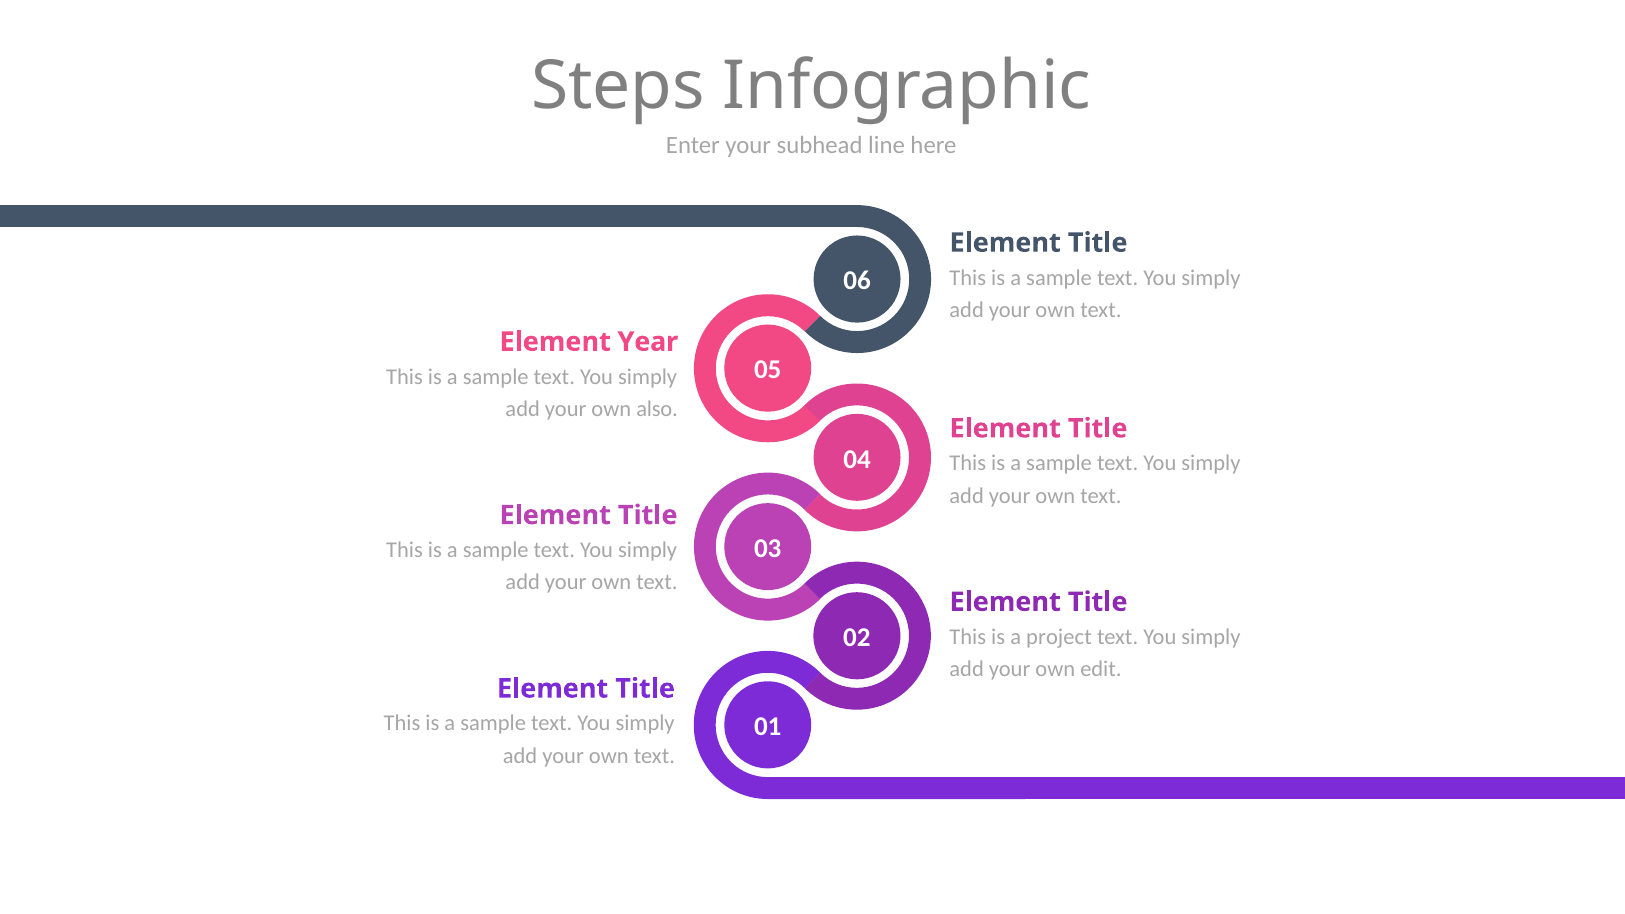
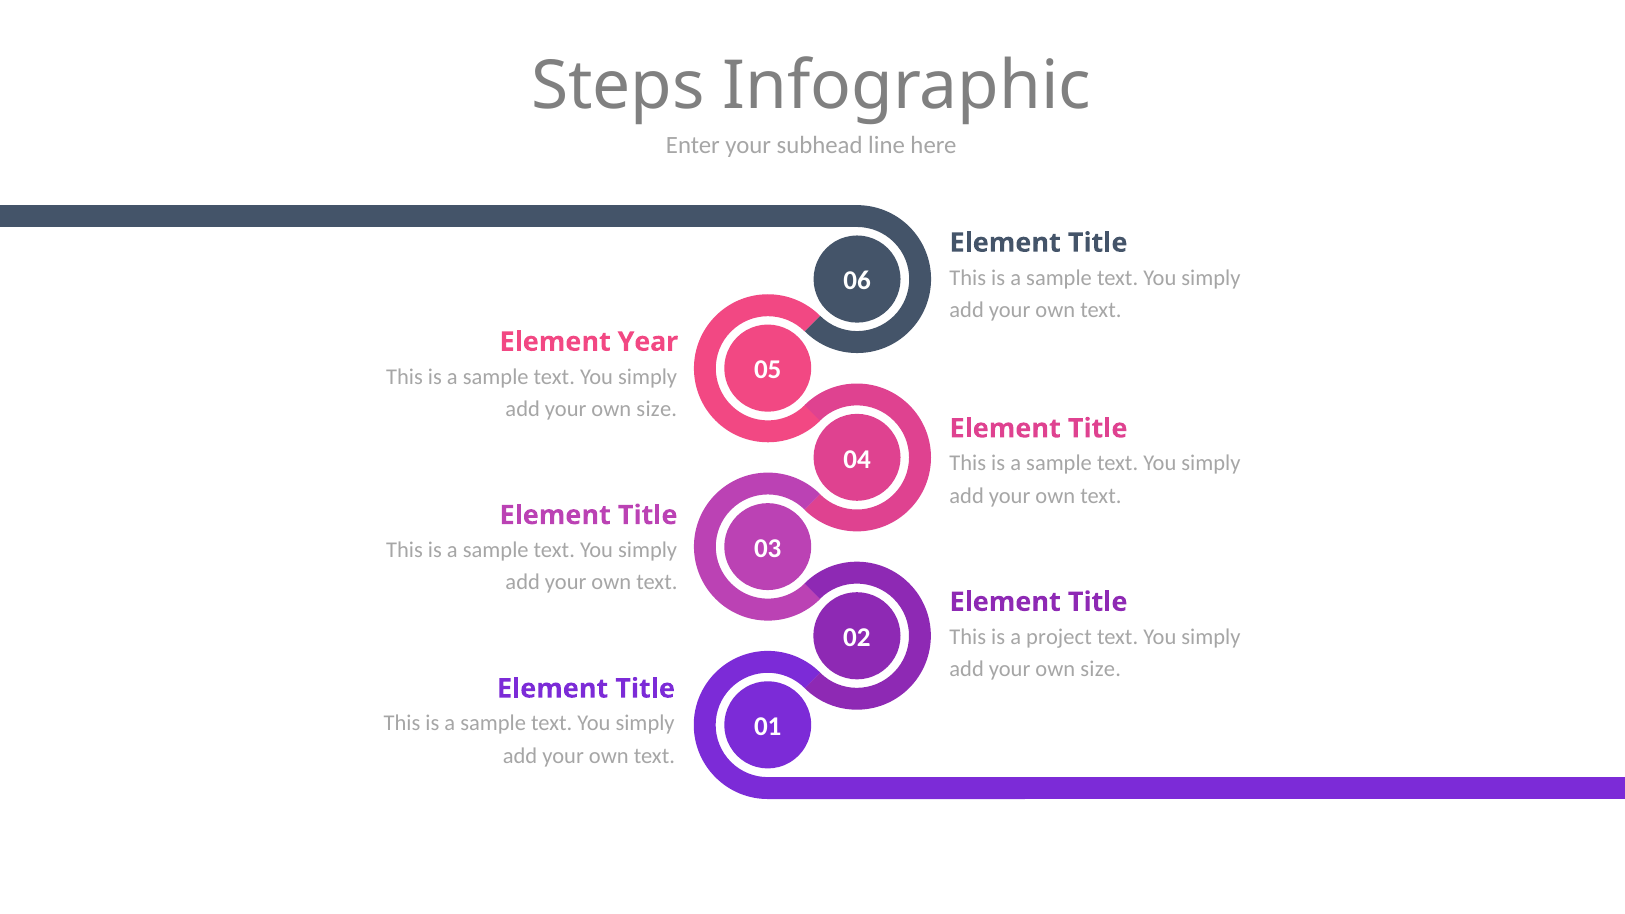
also at (657, 409): also -> size
edit at (1101, 669): edit -> size
